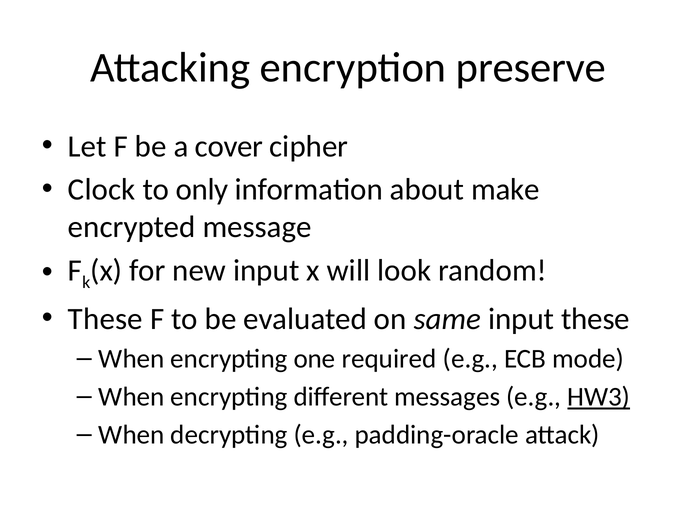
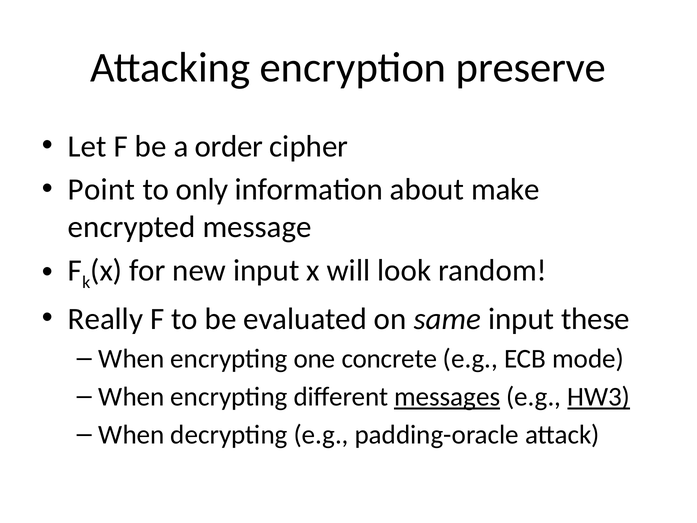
cover: cover -> order
Clock: Clock -> Point
These at (105, 319): These -> Really
required: required -> concrete
messages underline: none -> present
